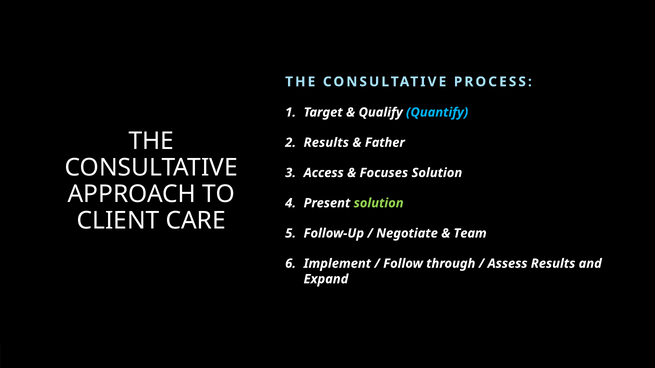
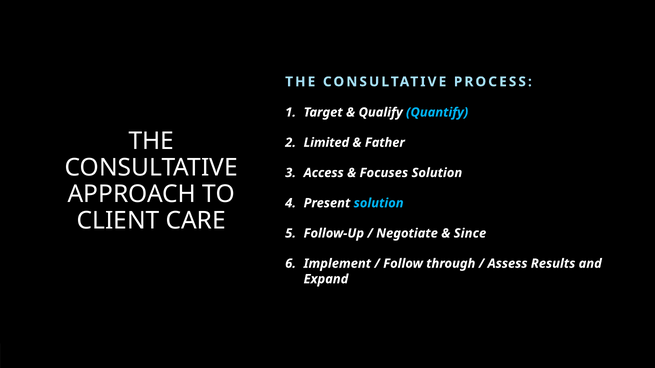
Results at (326, 143): Results -> Limited
solution at (379, 203) colour: light green -> light blue
Team: Team -> Since
